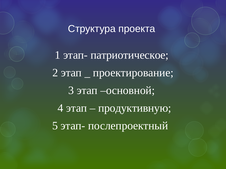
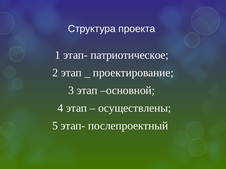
продуктивную: продуктивную -> осуществлены
